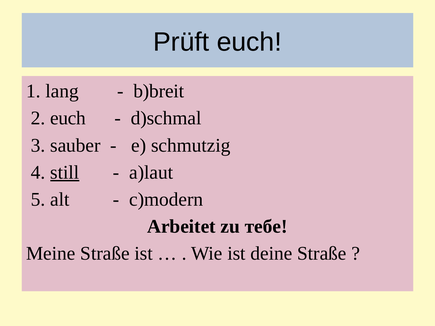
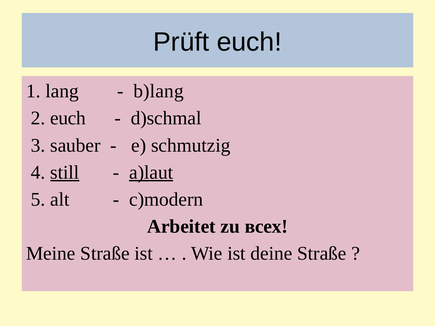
b)breit: b)breit -> b)lang
a)laut underline: none -> present
тебе: тебе -> всех
